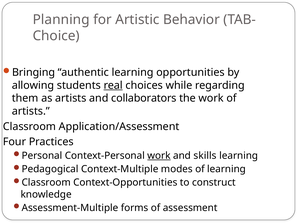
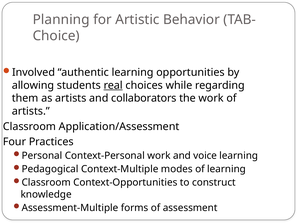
Bringing: Bringing -> Involved
work at (159, 155) underline: present -> none
skills: skills -> voice
